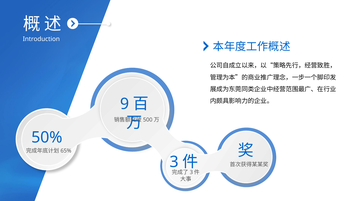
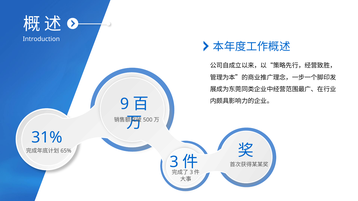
50%: 50% -> 31%
